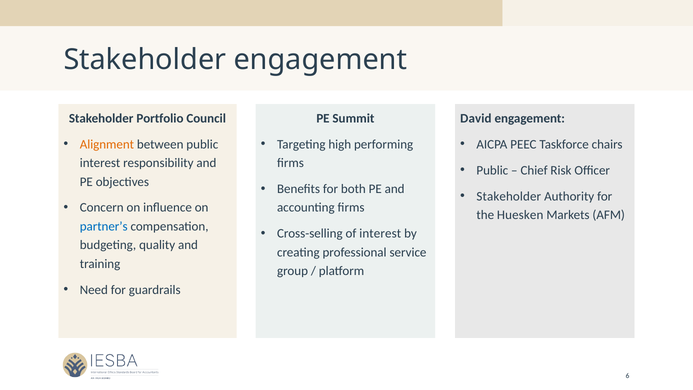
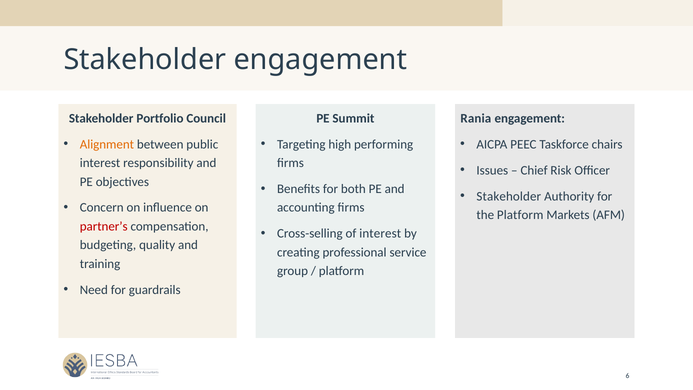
David: David -> Rania
Public at (492, 170): Public -> Issues
the Huesken: Huesken -> Platform
partner’s colour: blue -> red
